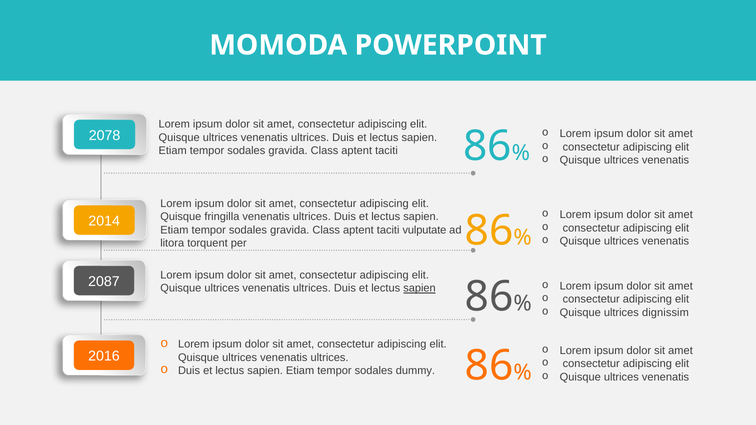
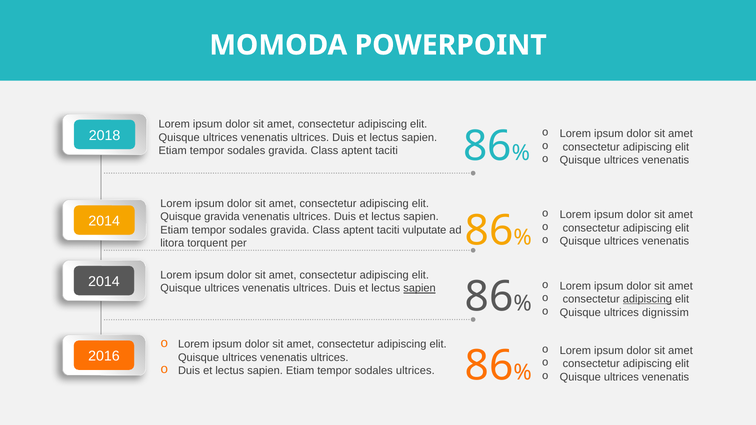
2078: 2078 -> 2018
fringilla at (222, 217): fringilla -> gravida
2087 at (104, 282): 2087 -> 2014
adipiscing at (647, 299) underline: none -> present
sodales dummy: dummy -> ultrices
